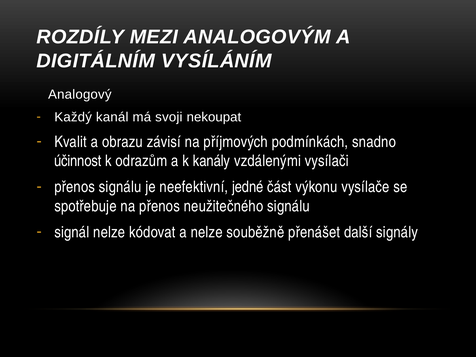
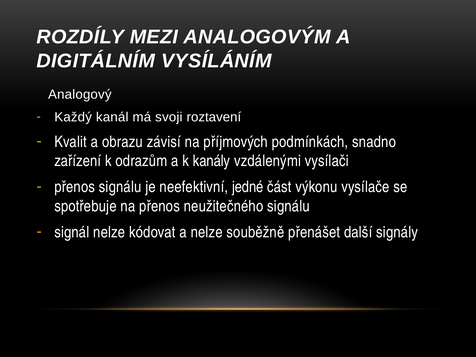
nekoupat: nekoupat -> roztavení
účinnost: účinnost -> zařízení
